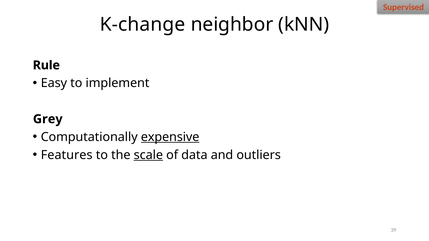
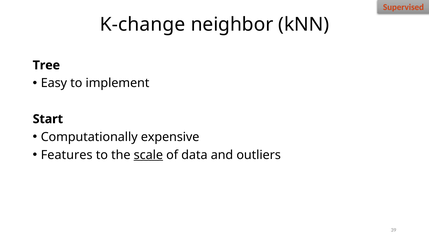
Rule: Rule -> Tree
Grey: Grey -> Start
expensive underline: present -> none
